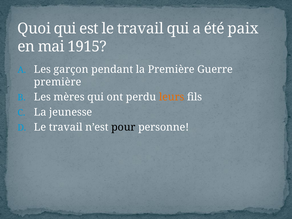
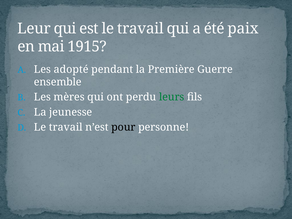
Quoi: Quoi -> Leur
garçon: garçon -> adopté
première at (58, 82): première -> ensemble
leurs colour: orange -> green
